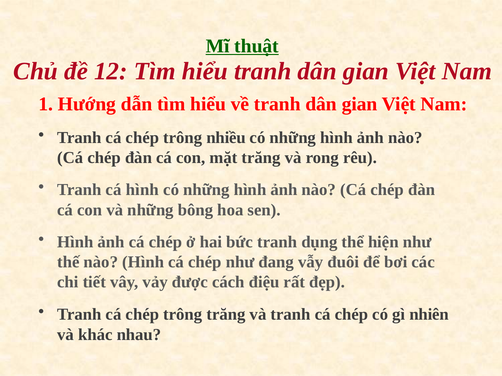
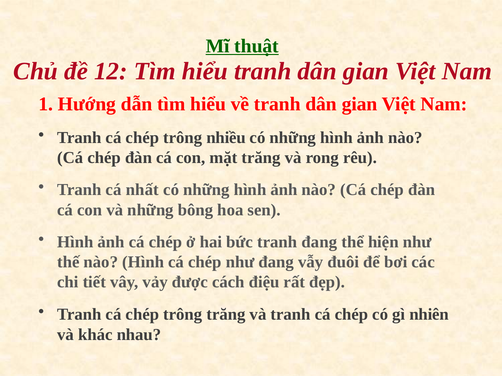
cá hình: hình -> nhất
tranh dụng: dụng -> đang
